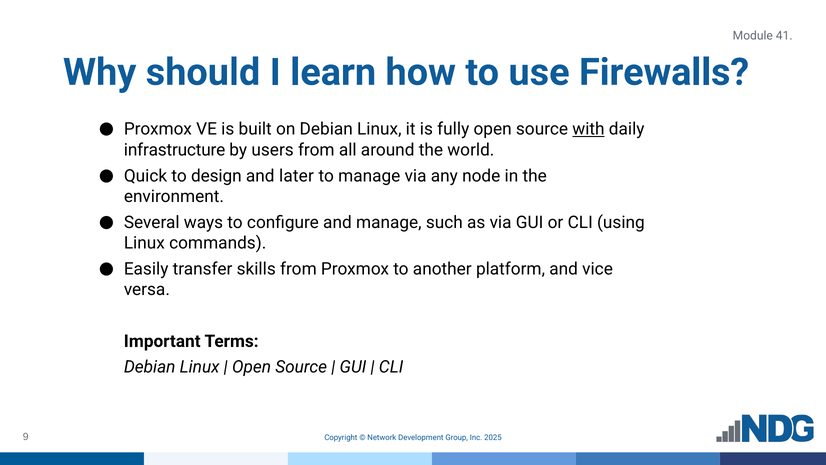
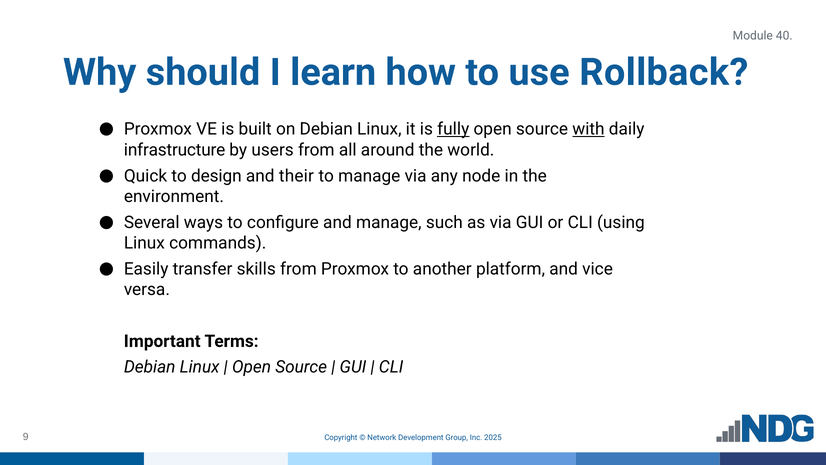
41: 41 -> 40
Firewalls: Firewalls -> Rollback
fully underline: none -> present
later: later -> their
